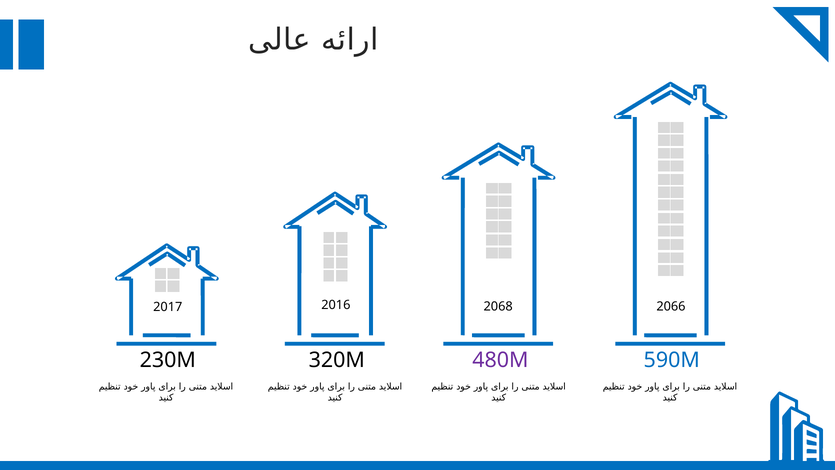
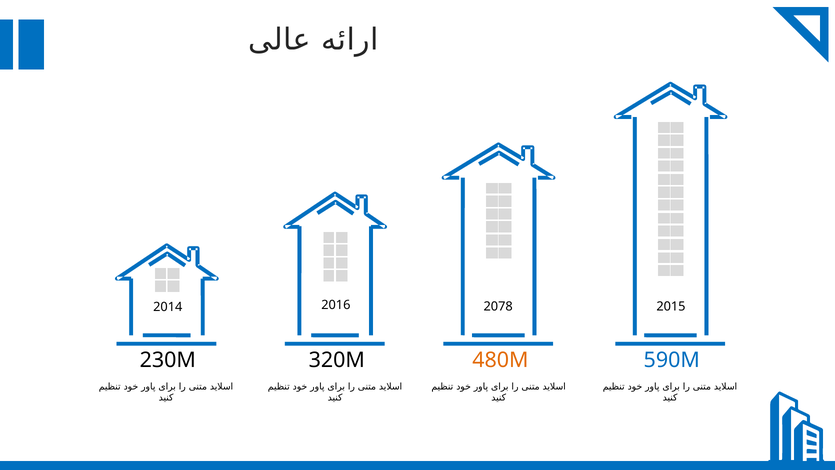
2066: 2066 -> 2015
2068: 2068 -> 2078
2017: 2017 -> 2014
480M colour: purple -> orange
